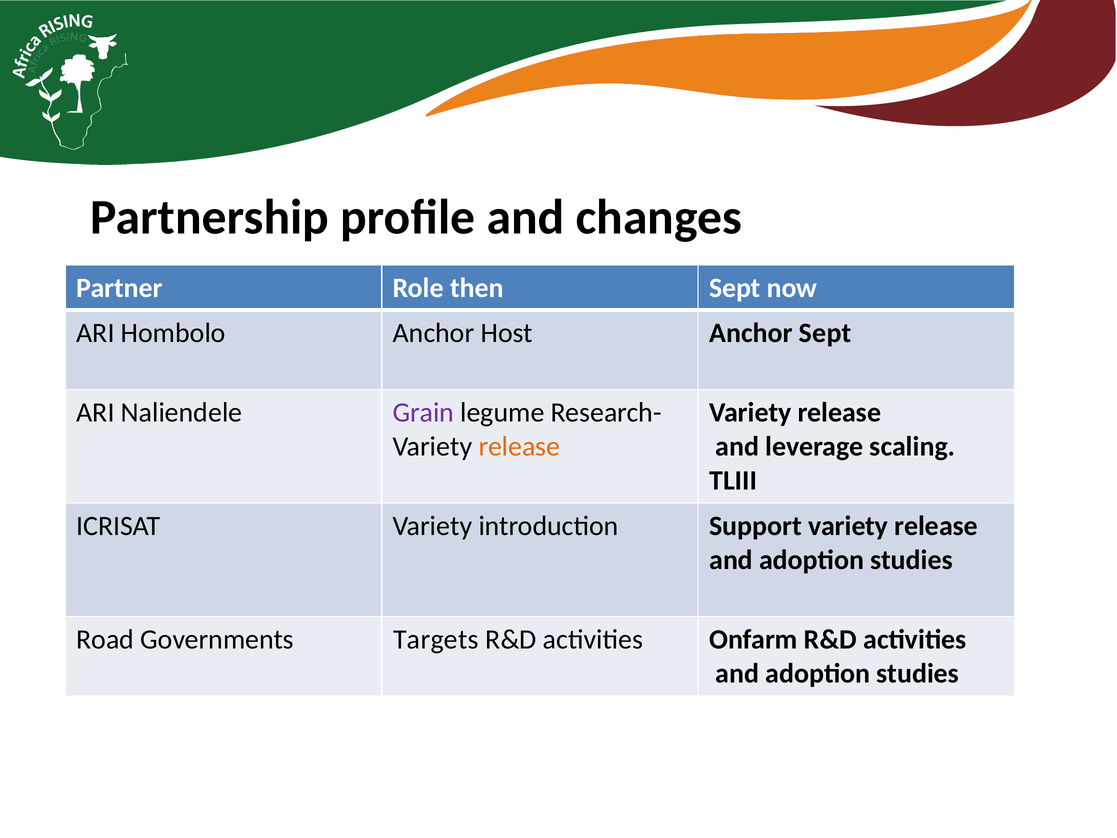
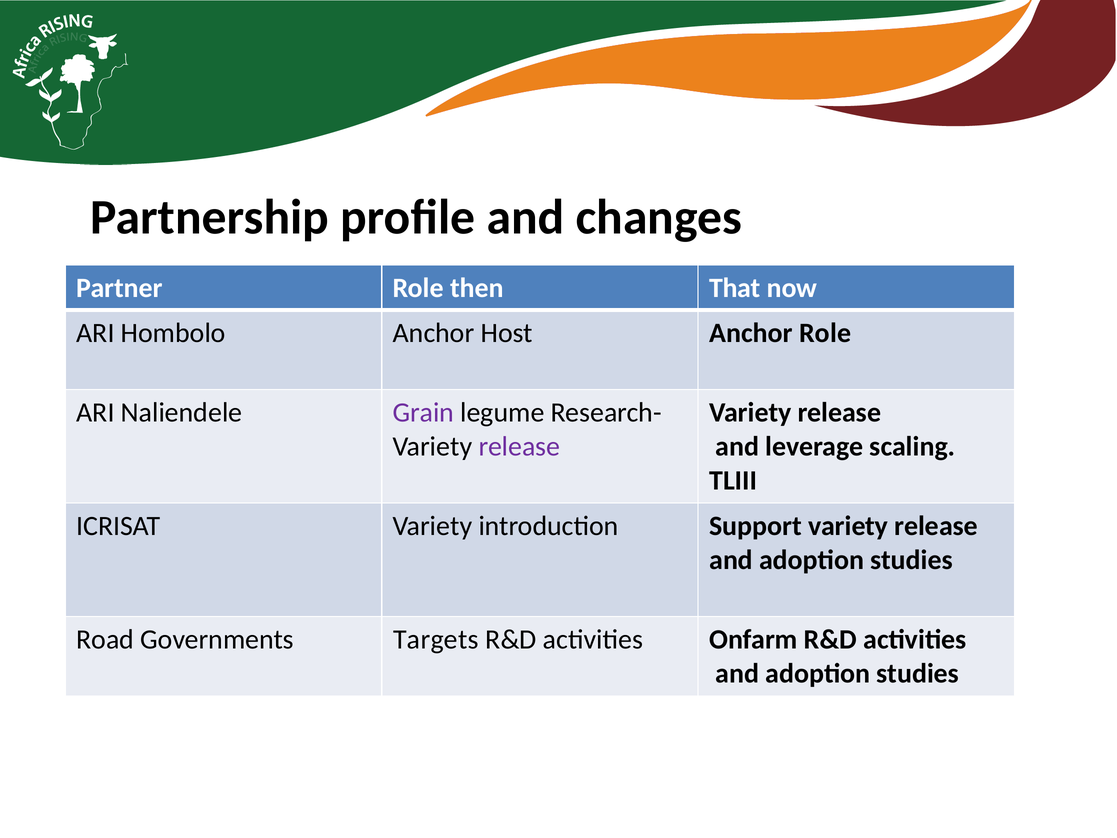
then Sept: Sept -> That
Anchor Sept: Sept -> Role
release at (519, 446) colour: orange -> purple
